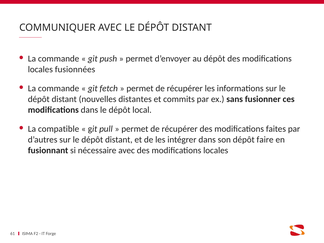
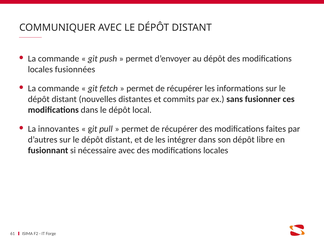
compatible: compatible -> innovantes
faire: faire -> libre
